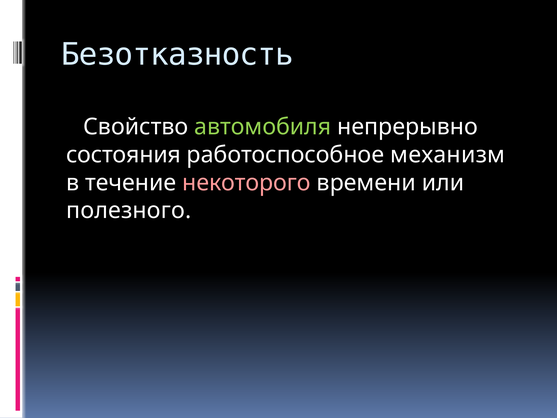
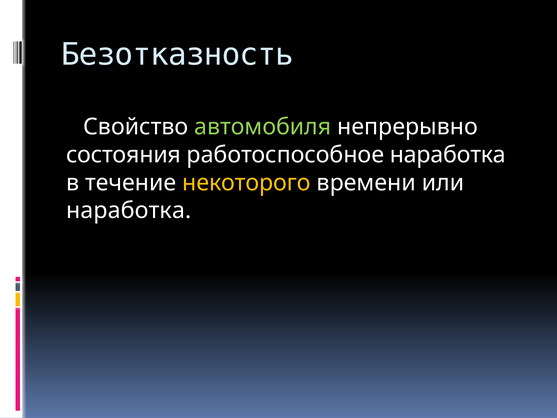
работоспособное механизм: механизм -> наработка
некоторого colour: pink -> yellow
полезного at (129, 210): полезного -> наработка
